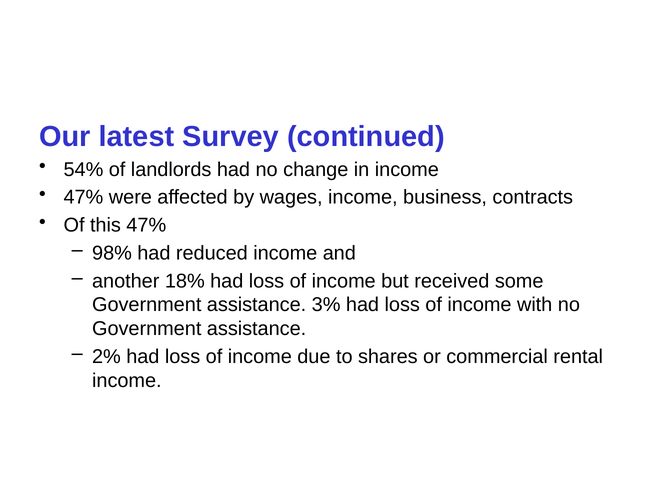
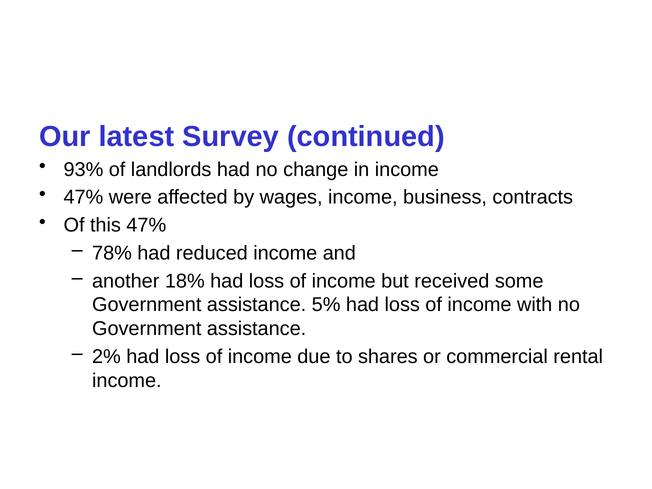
54%: 54% -> 93%
98%: 98% -> 78%
3%: 3% -> 5%
